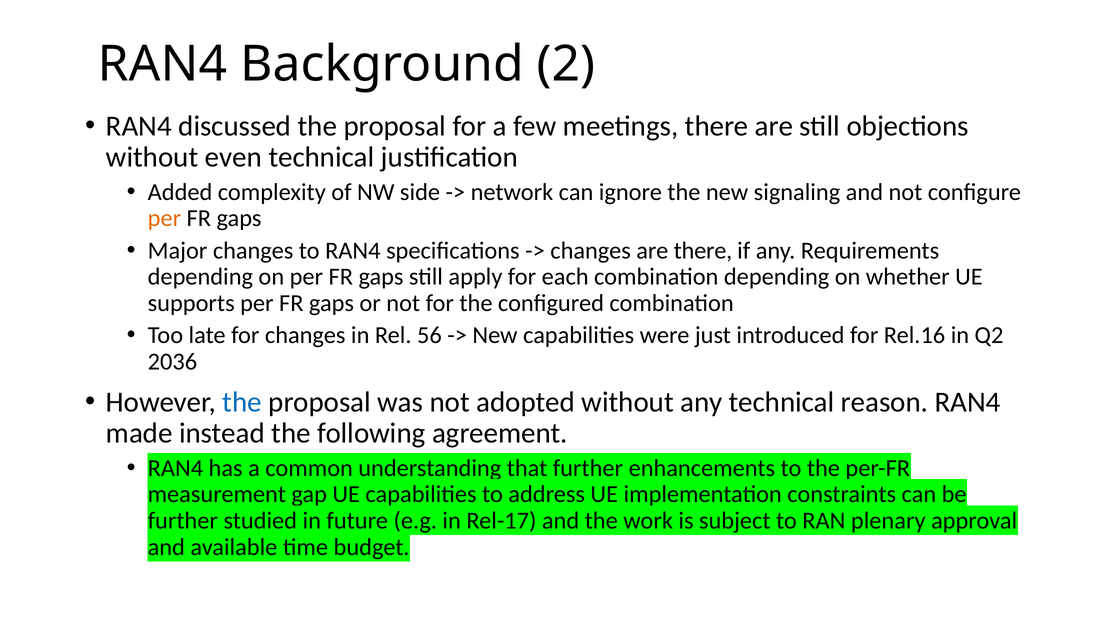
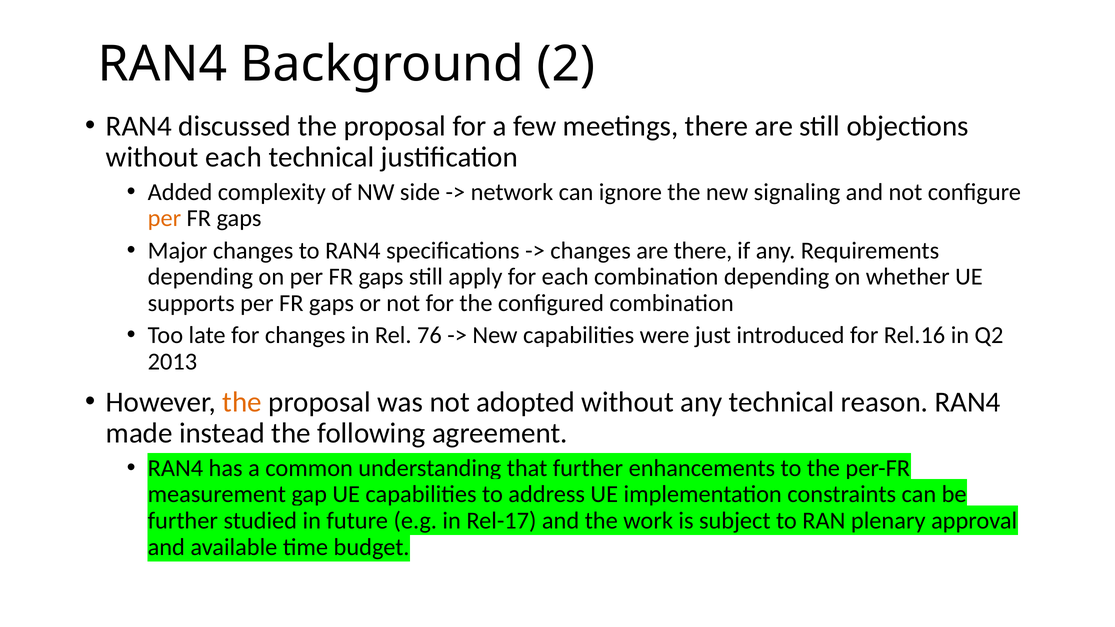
without even: even -> each
56: 56 -> 76
2036: 2036 -> 2013
the at (242, 402) colour: blue -> orange
